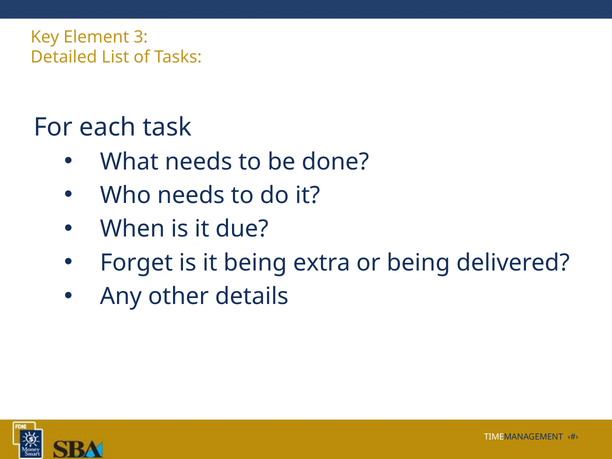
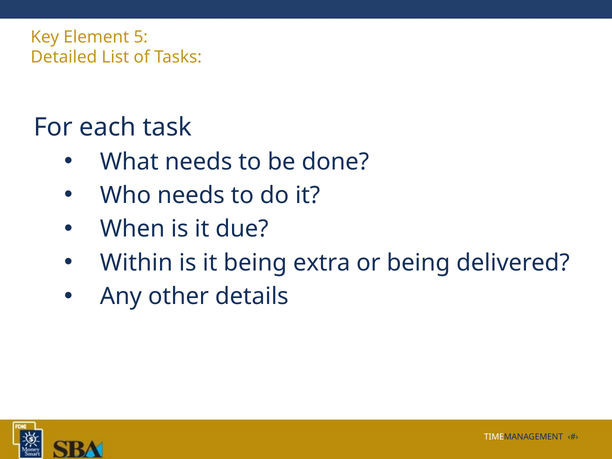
3: 3 -> 5
Forget: Forget -> Within
